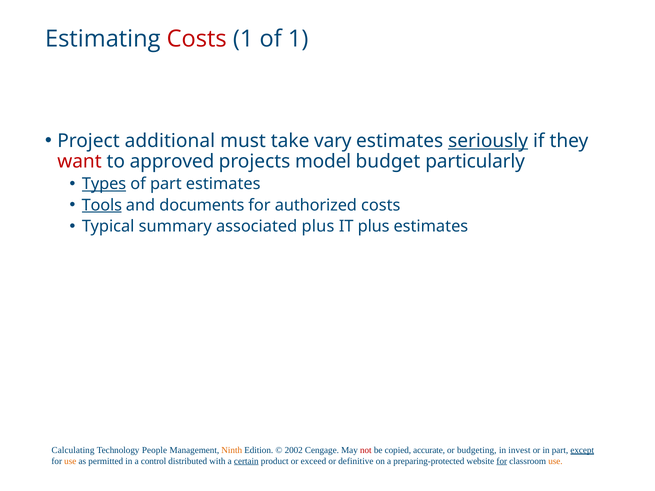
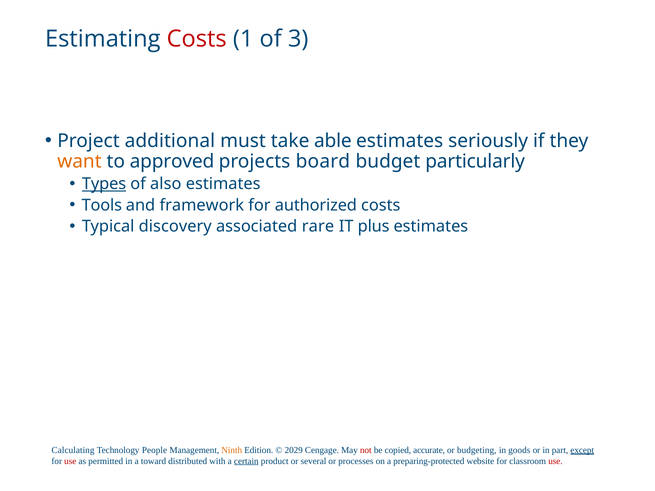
of 1: 1 -> 3
vary: vary -> able
seriously underline: present -> none
want colour: red -> orange
model: model -> board
of part: part -> also
Tools underline: present -> none
documents: documents -> framework
summary: summary -> discovery
associated plus: plus -> rare
2002: 2002 -> 2029
invest: invest -> goods
use at (70, 461) colour: orange -> red
control: control -> toward
exceed: exceed -> several
definitive: definitive -> processes
for at (502, 461) underline: present -> none
use at (555, 461) colour: orange -> red
